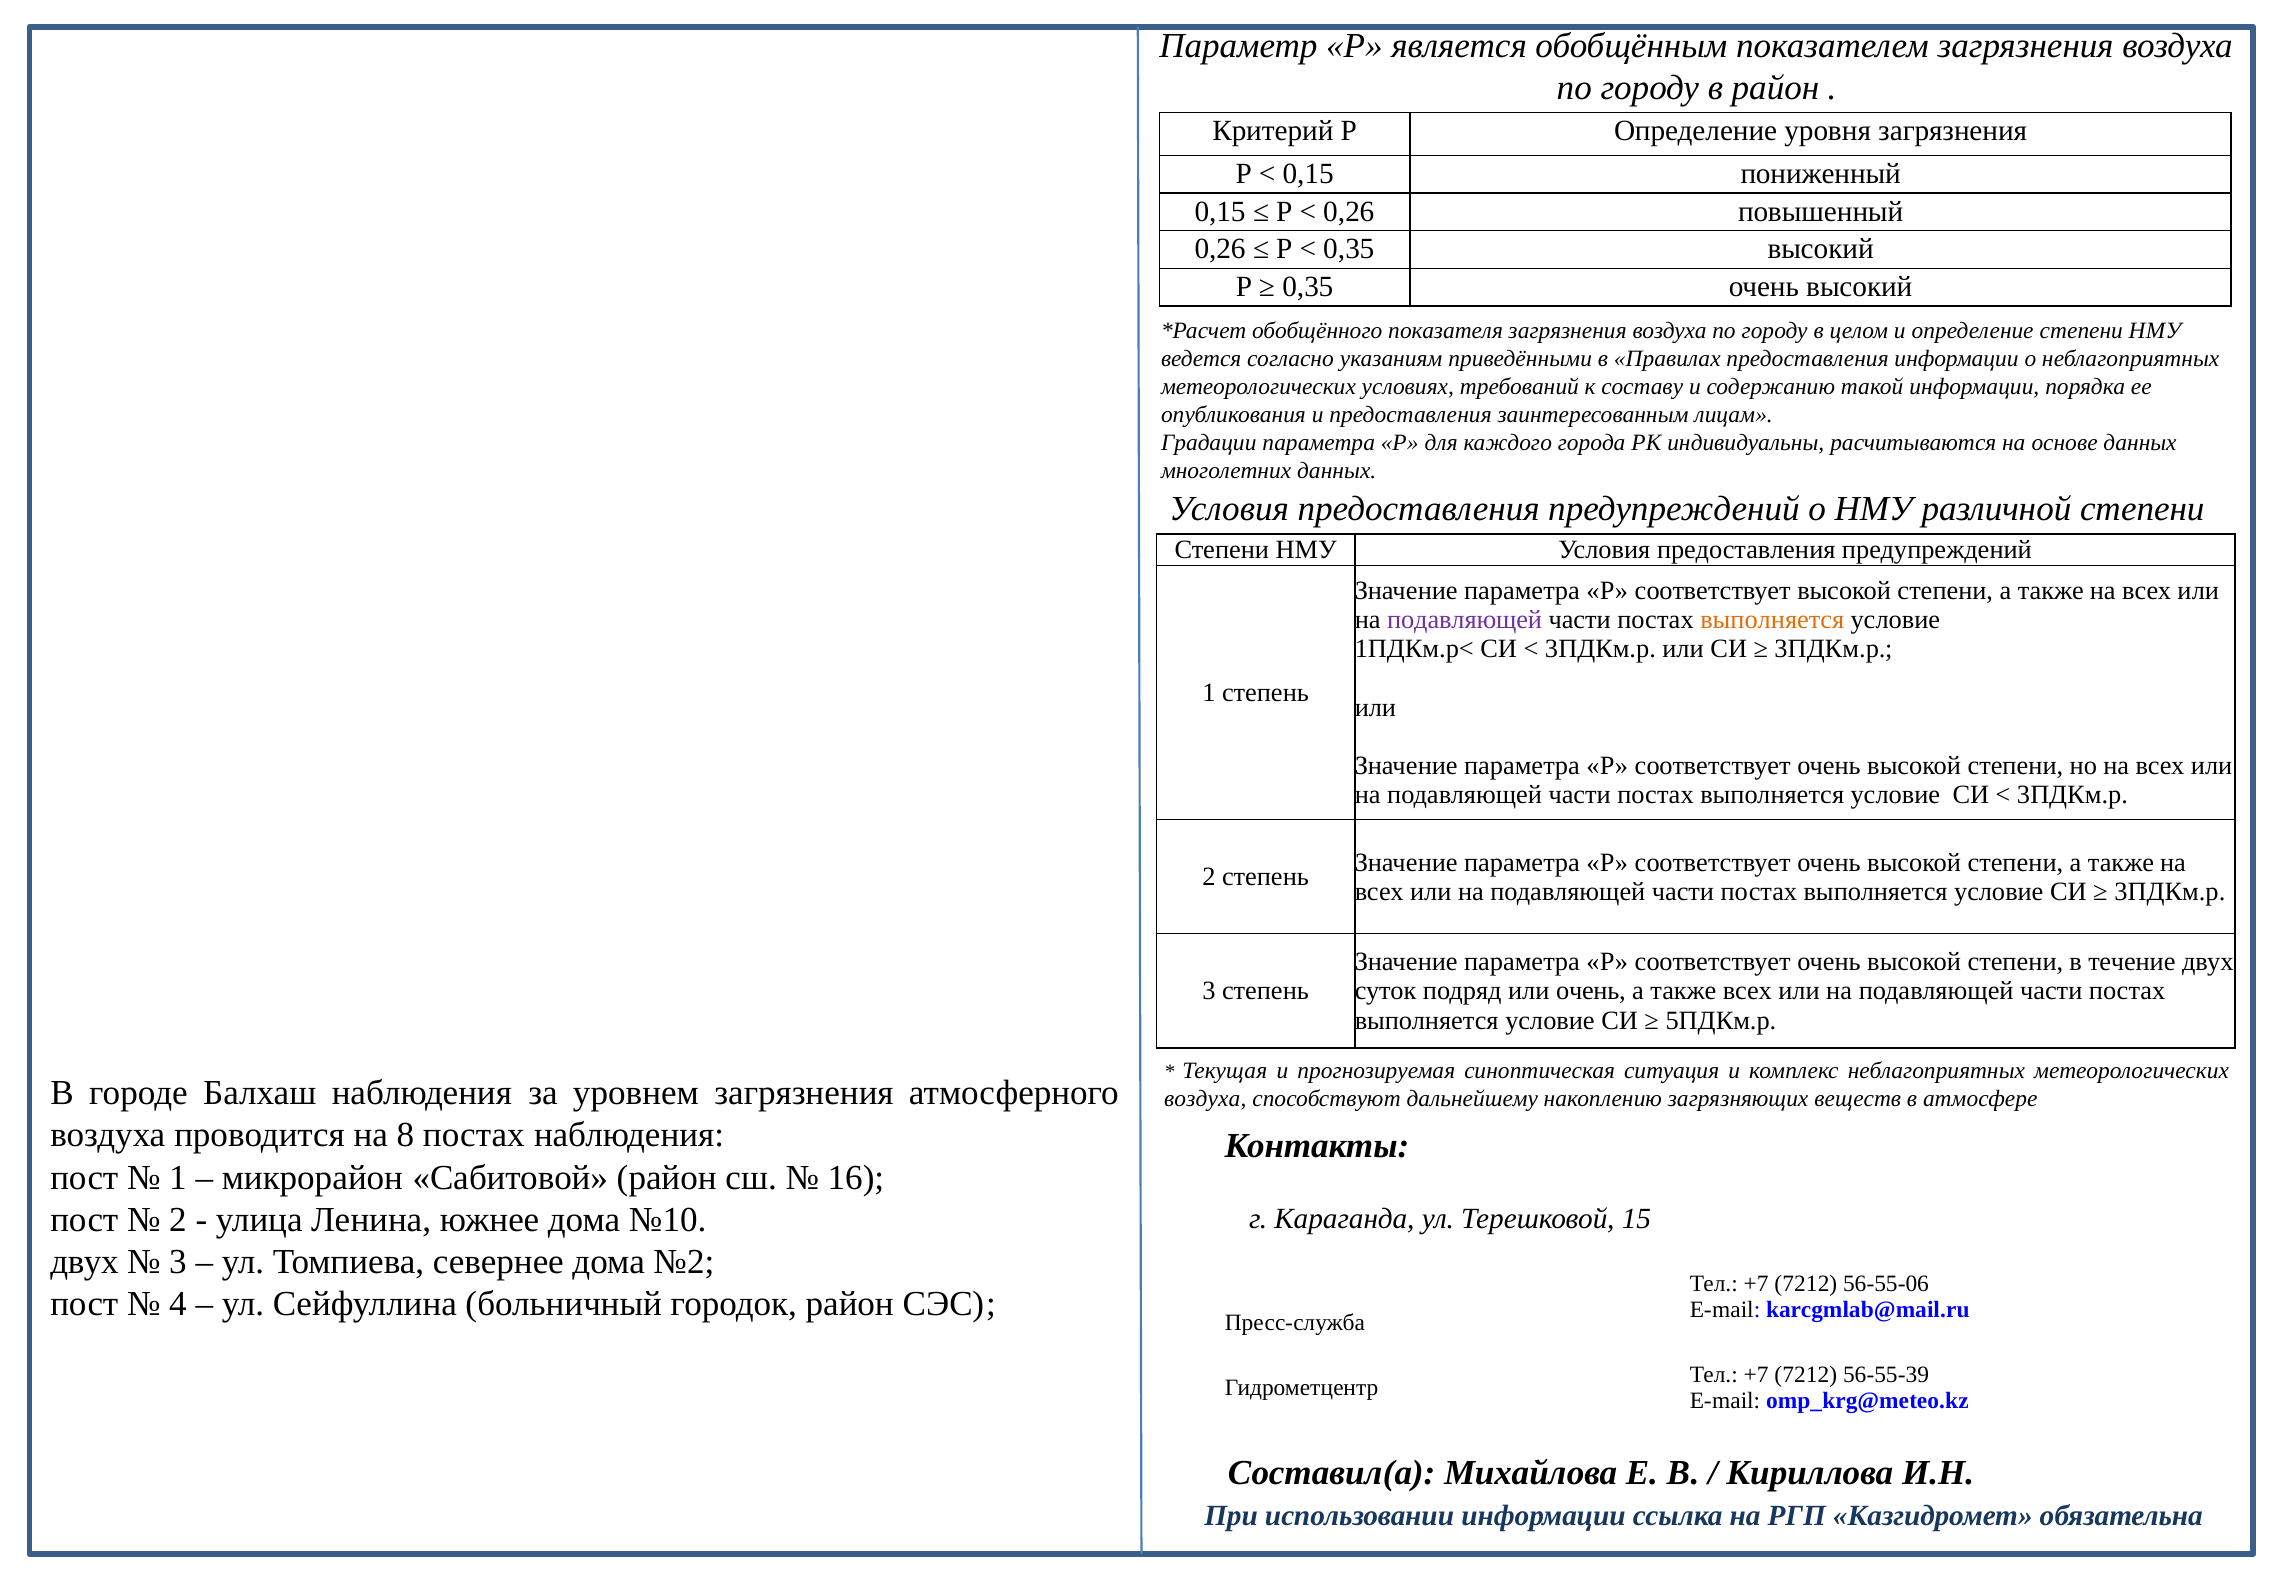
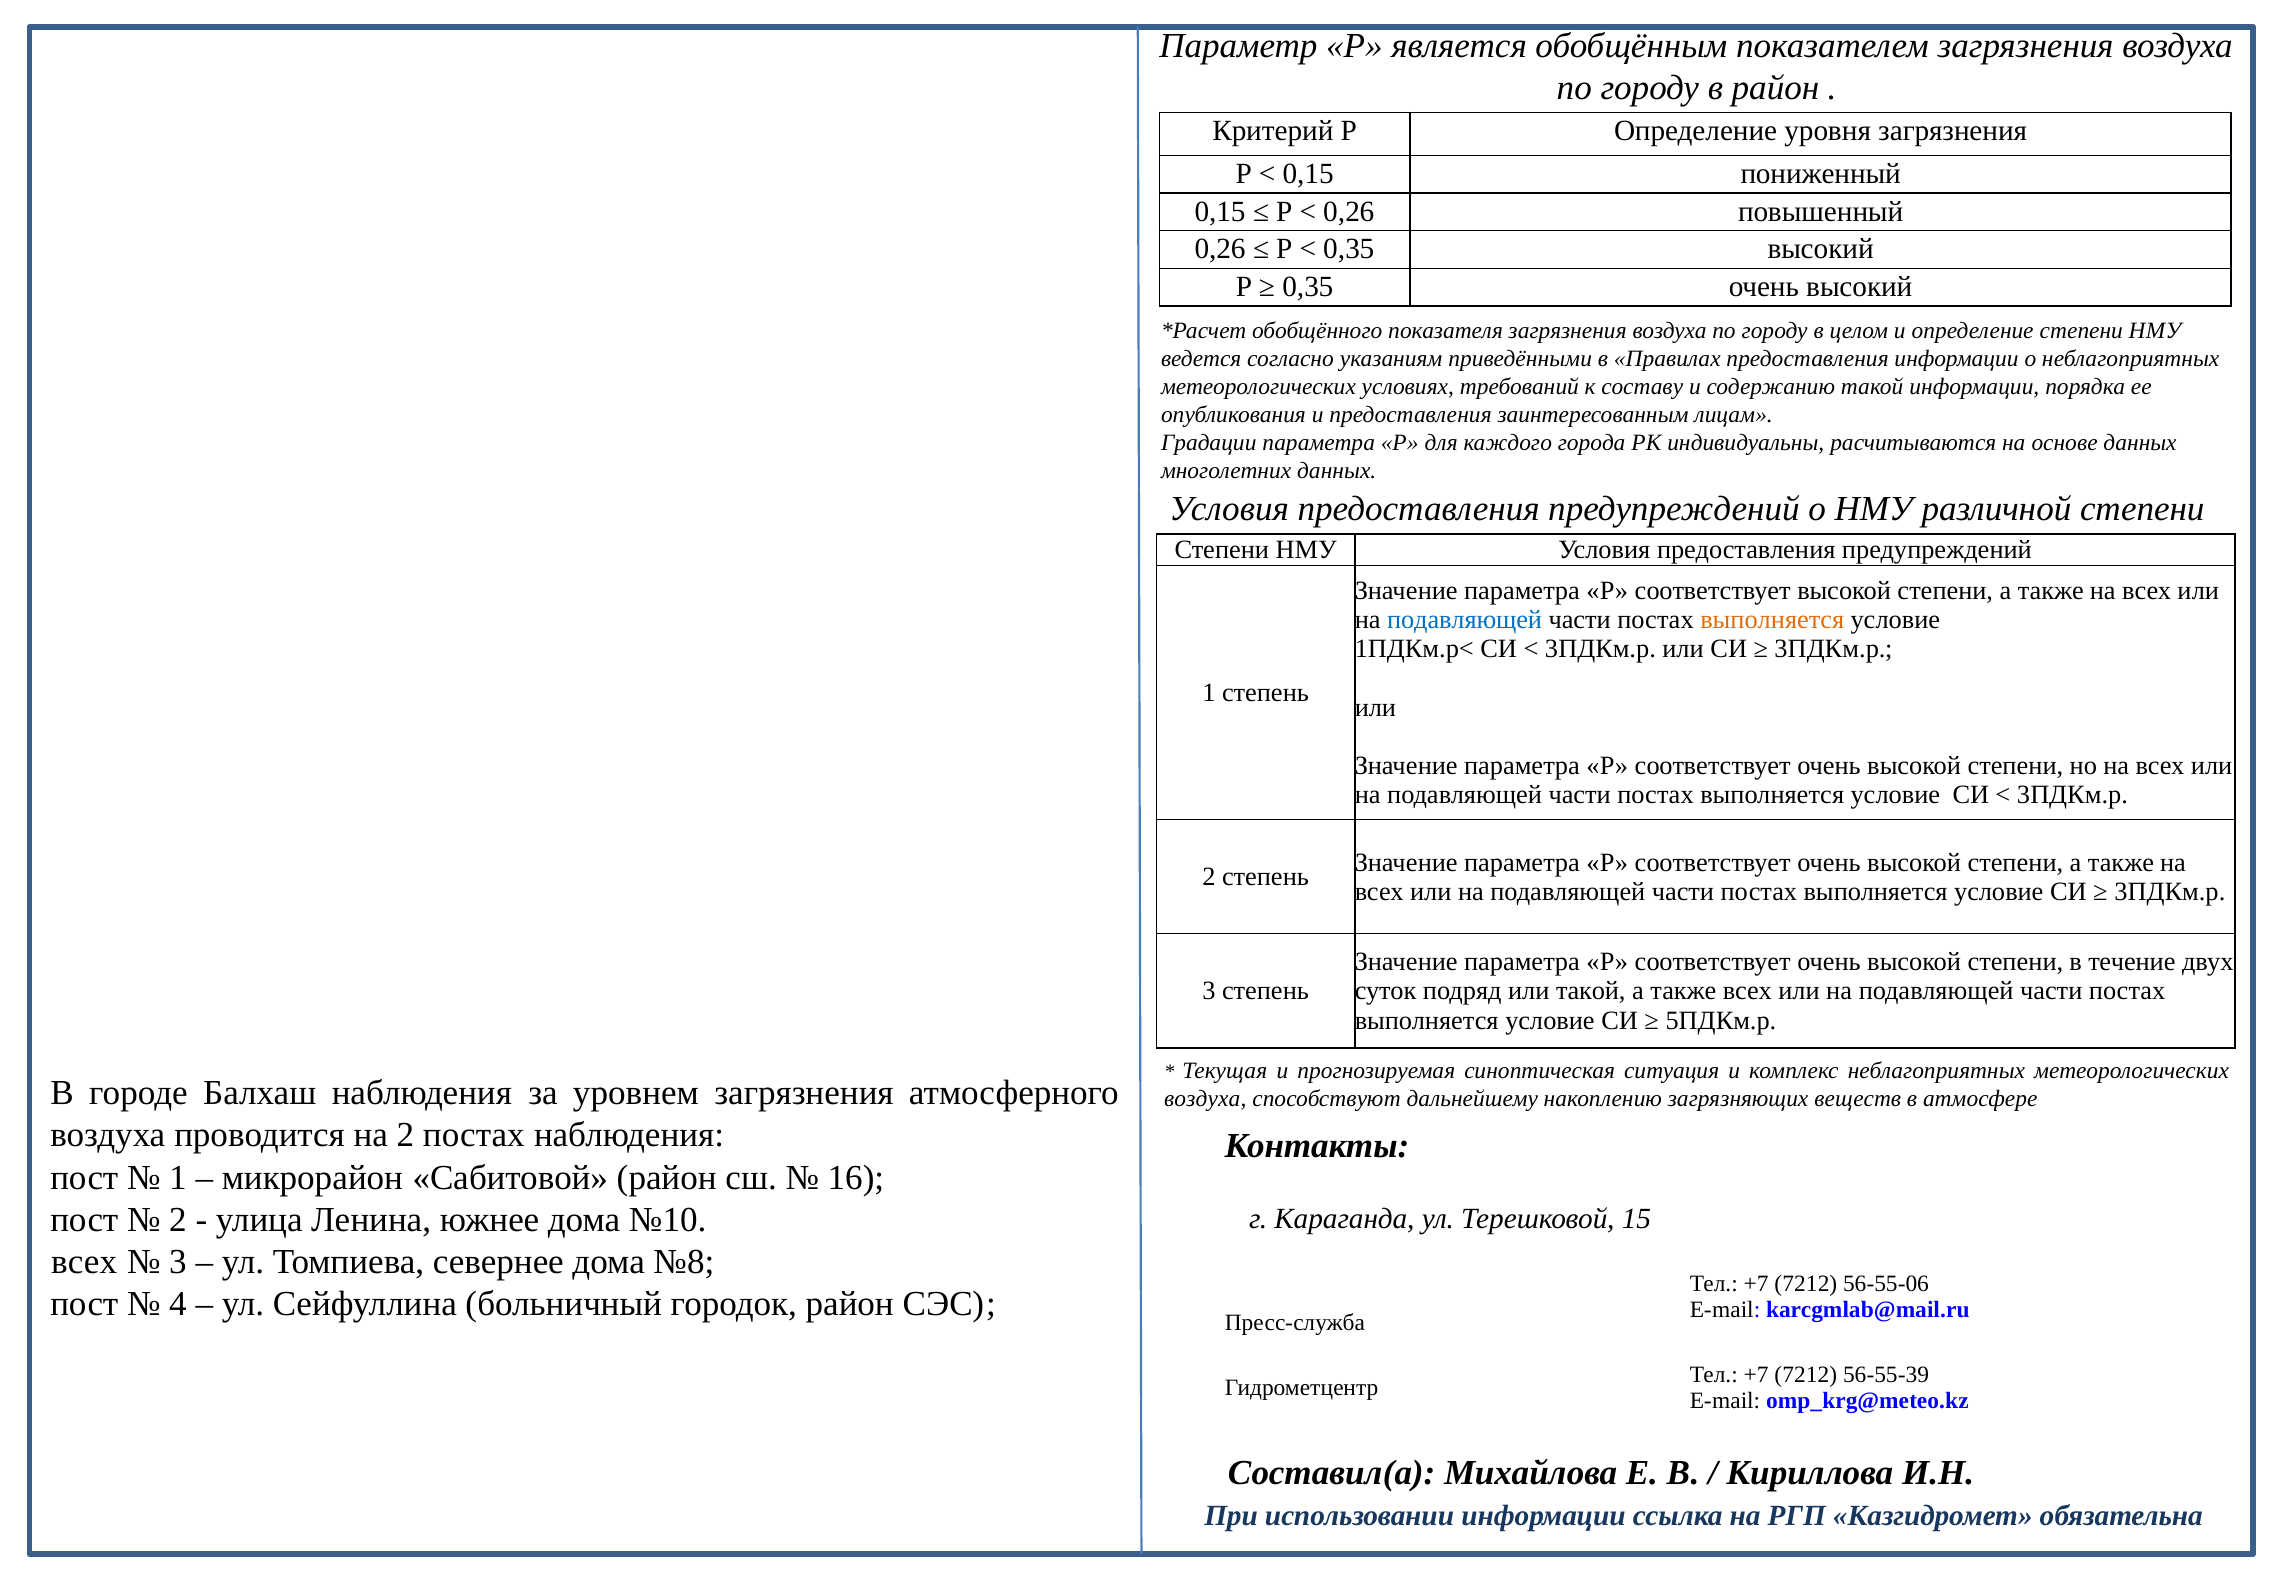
подавляющей at (1465, 620) colour: purple -> blue
или очень: очень -> такой
на 8: 8 -> 2
двух at (84, 1261): двух -> всех
№2: №2 -> №8
